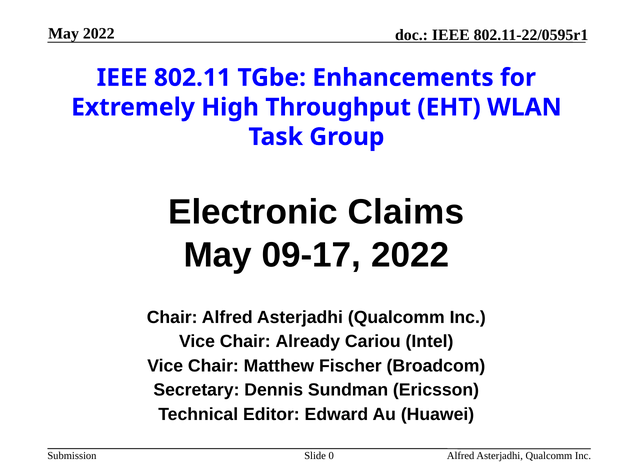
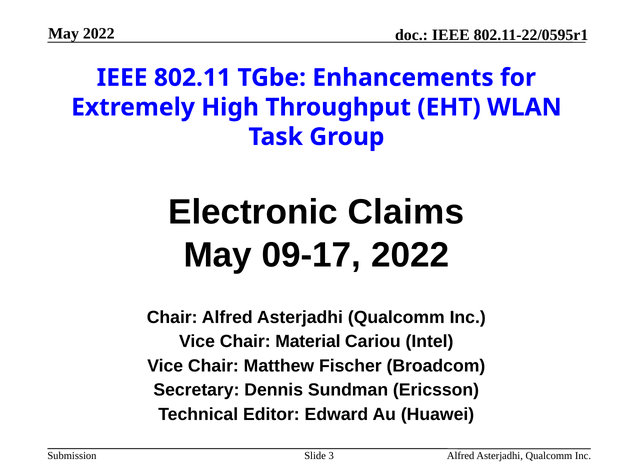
Already: Already -> Material
0: 0 -> 3
